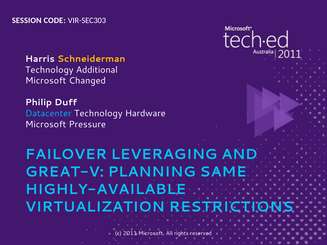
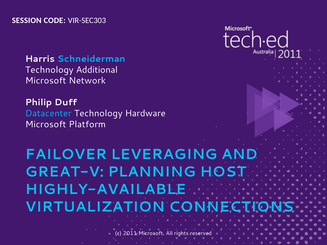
Schneiderman colour: yellow -> light blue
Changed: Changed -> Network
Pressure: Pressure -> Platform
SAME: SAME -> HOST
RESTRICTIONS: RESTRICTIONS -> CONNECTIONS
